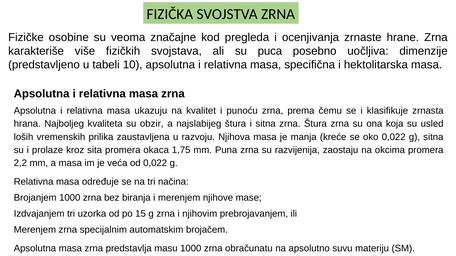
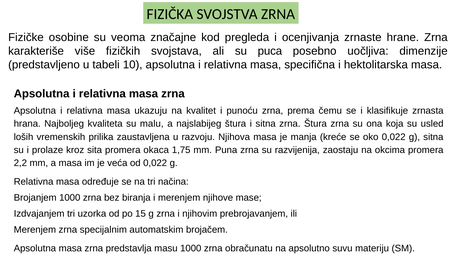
obzir: obzir -> malu
